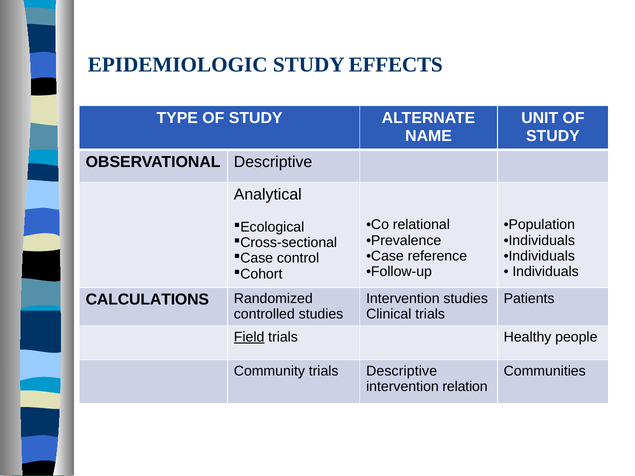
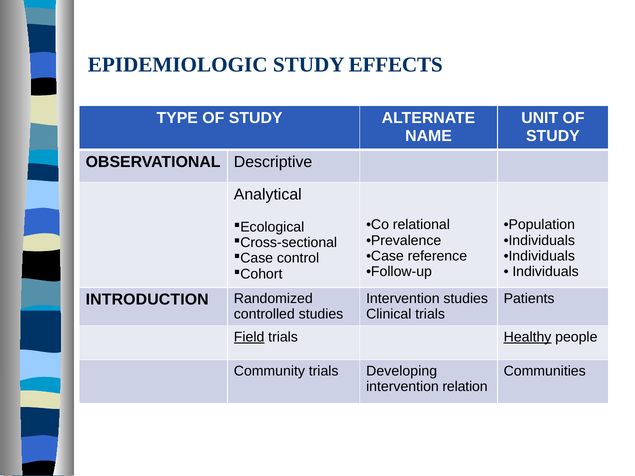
CALCULATIONS: CALCULATIONS -> INTRODUCTION
Healthy underline: none -> present
trials Descriptive: Descriptive -> Developing
